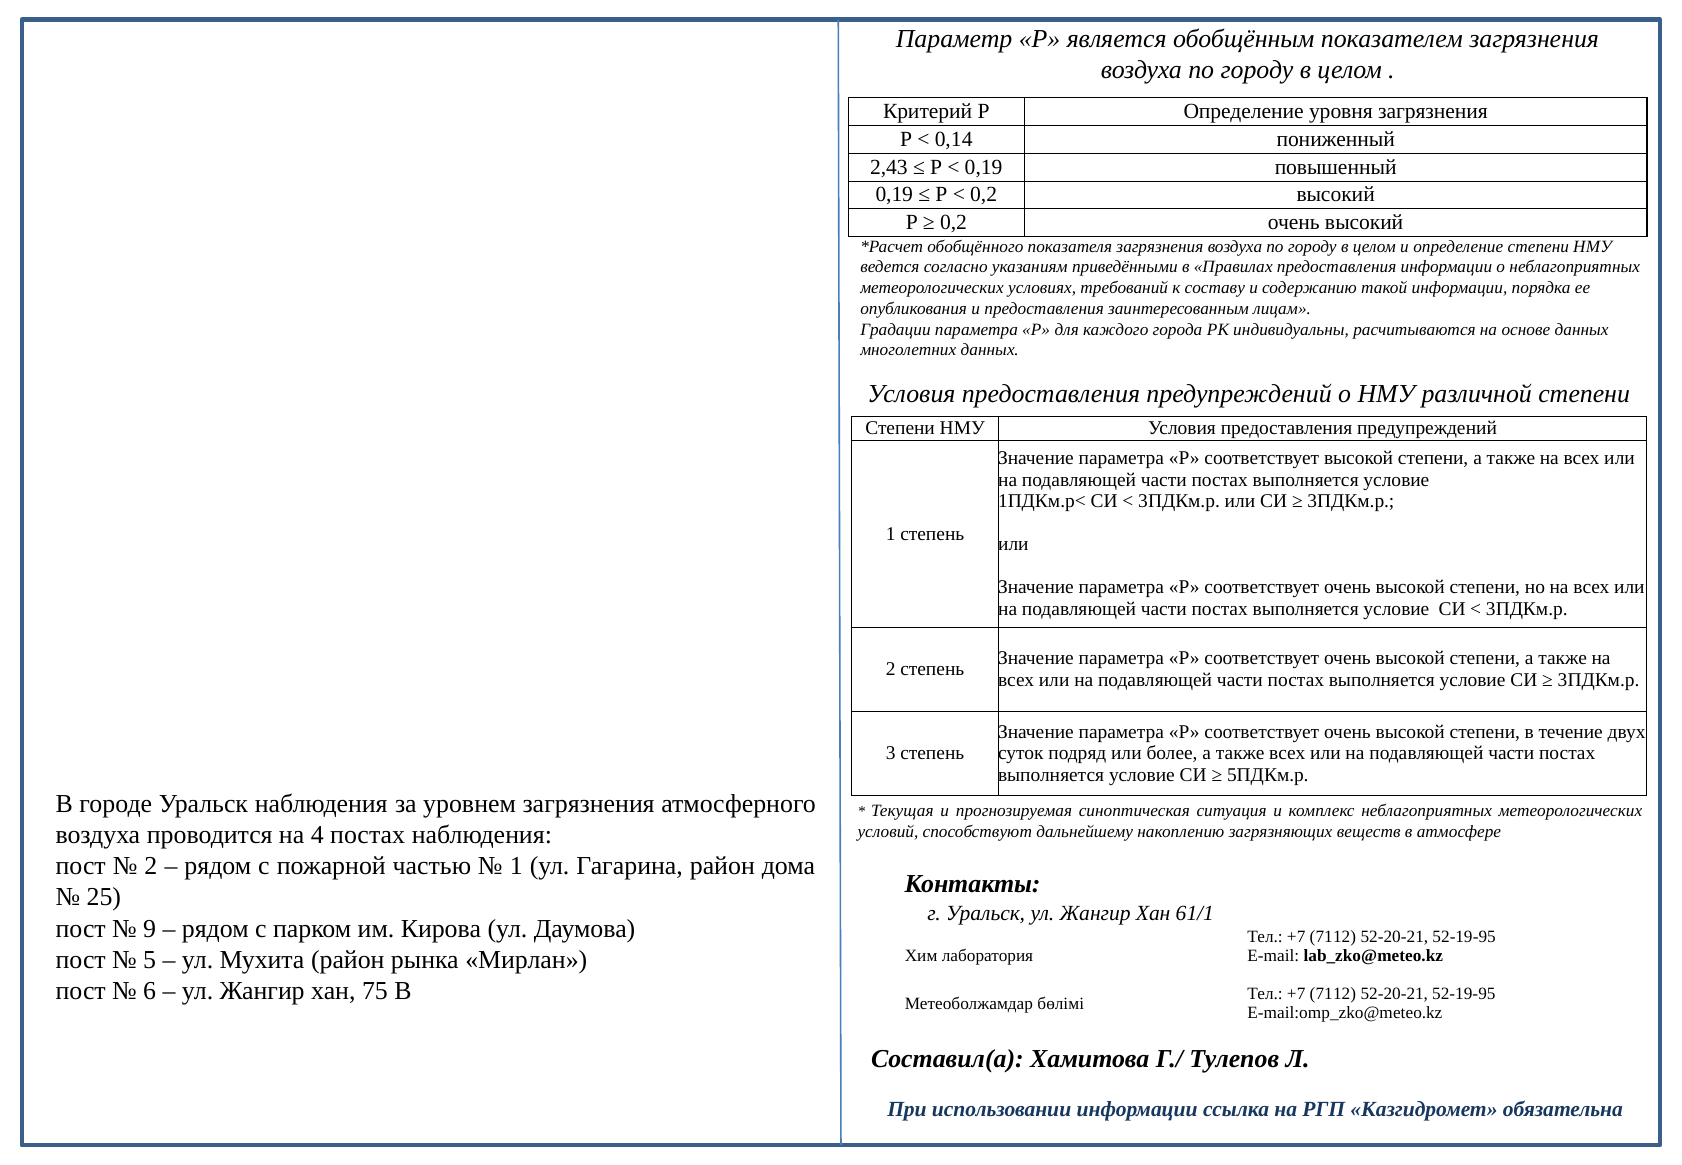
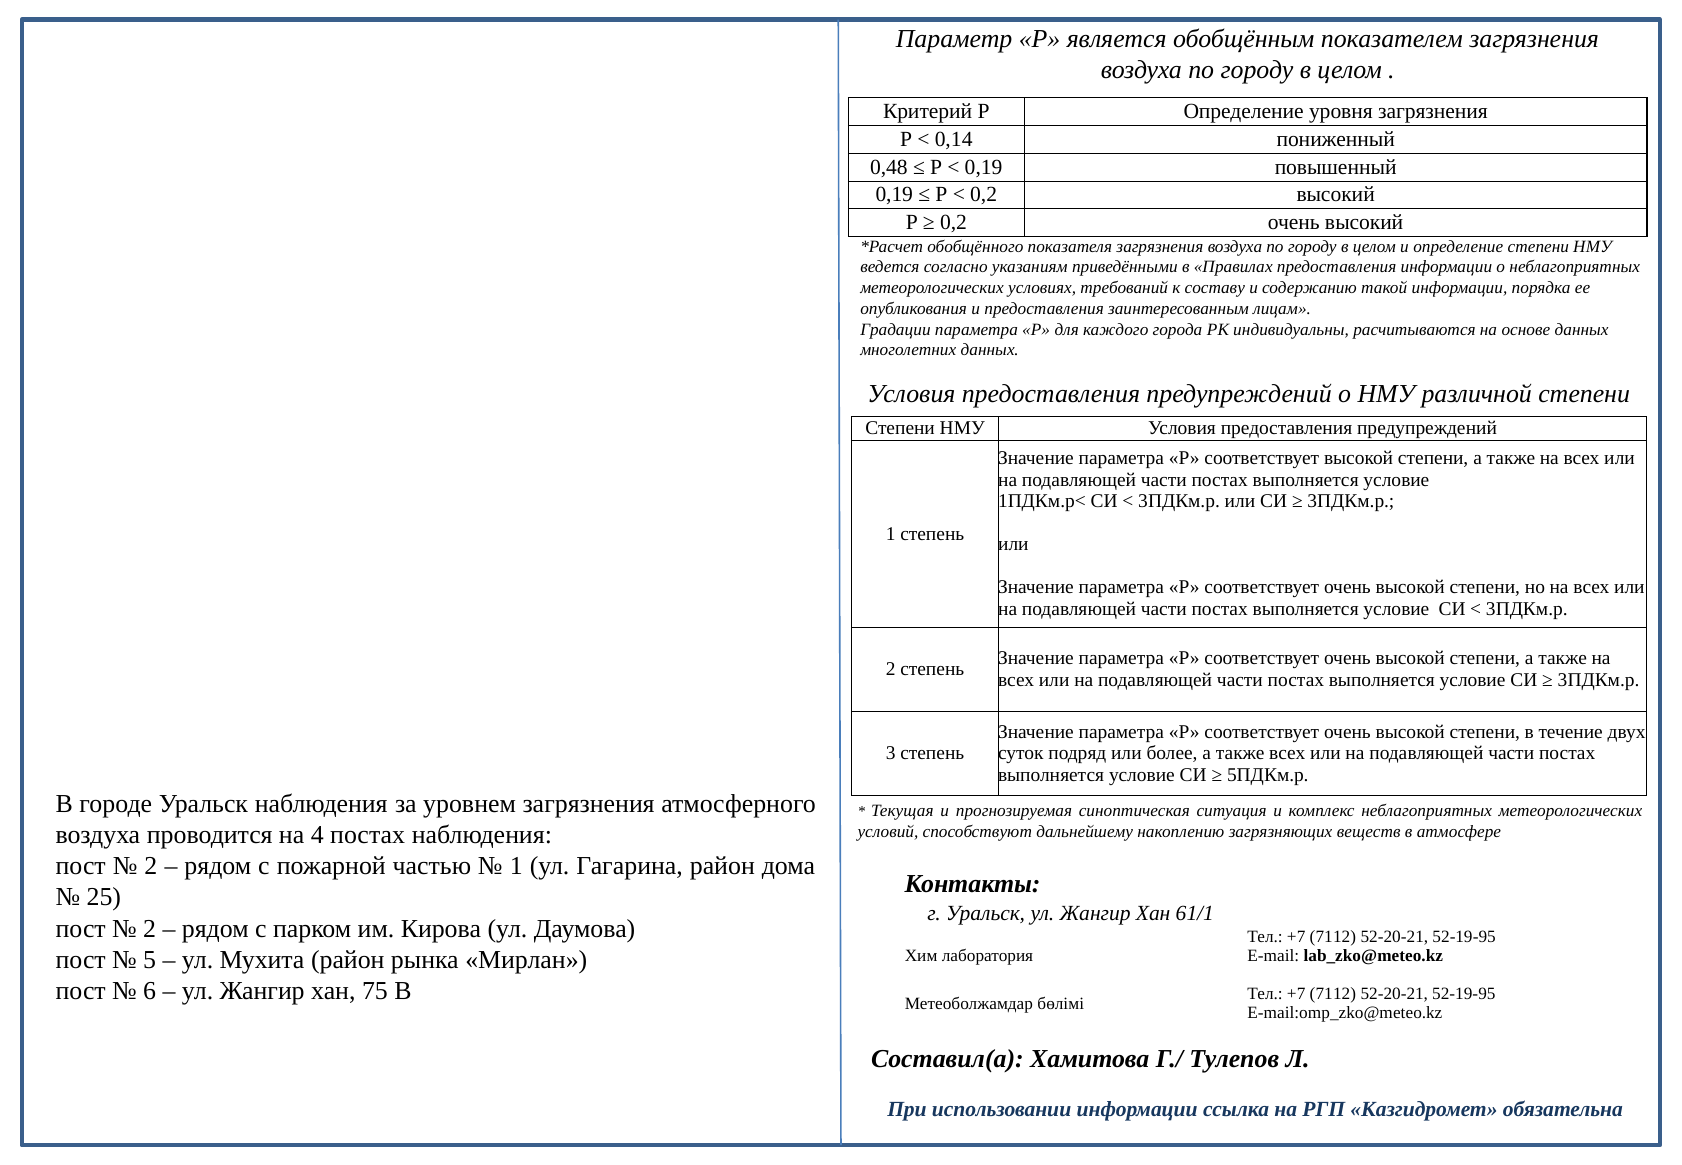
2,43: 2,43 -> 0,48
9 at (150, 928): 9 -> 2
